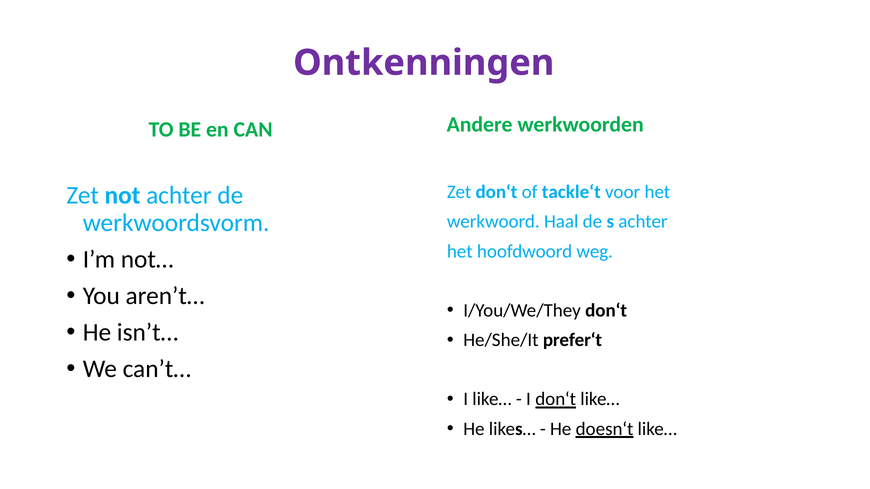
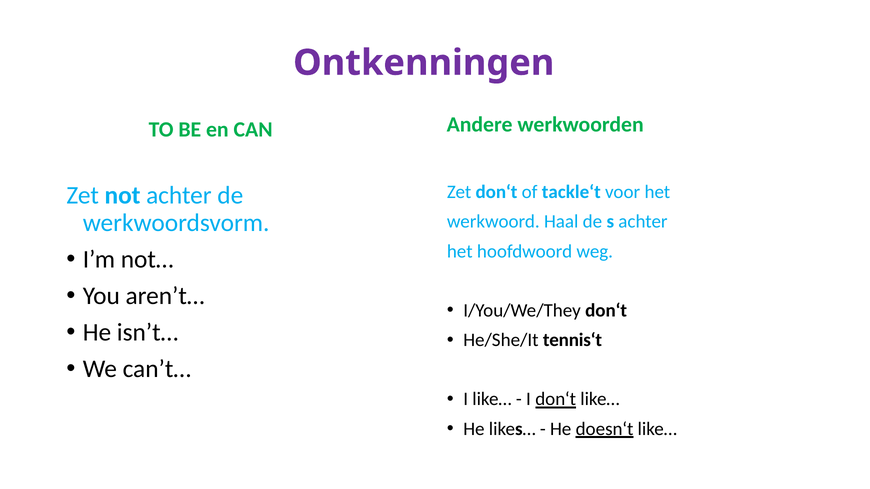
prefer‘t: prefer‘t -> tennis‘t
